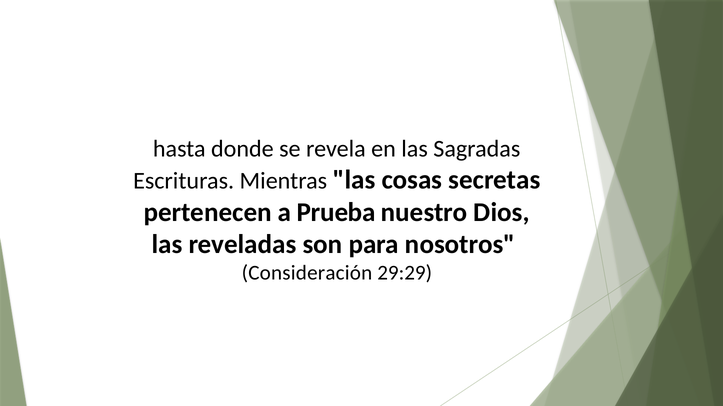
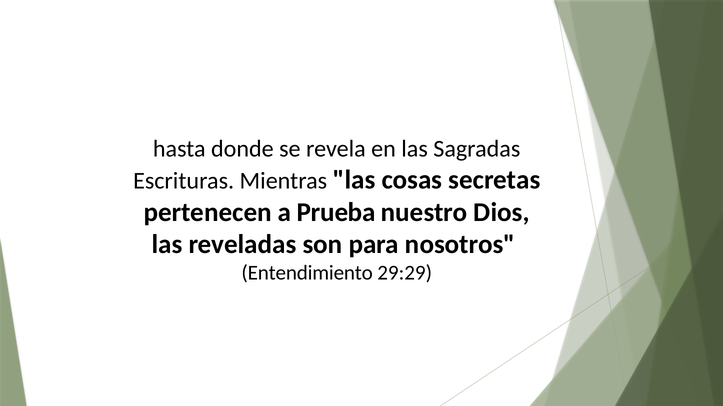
Consideración: Consideración -> Entendimiento
